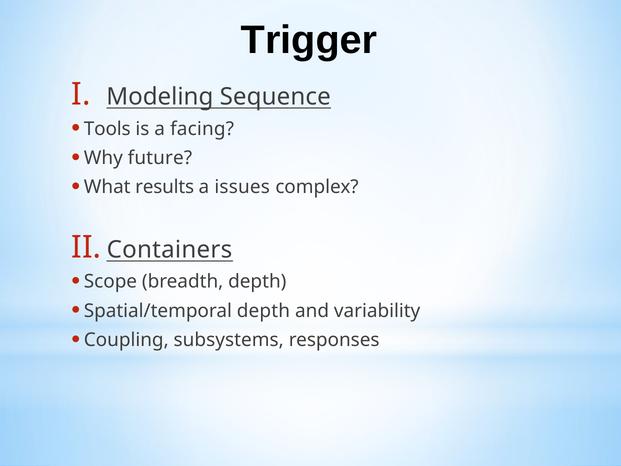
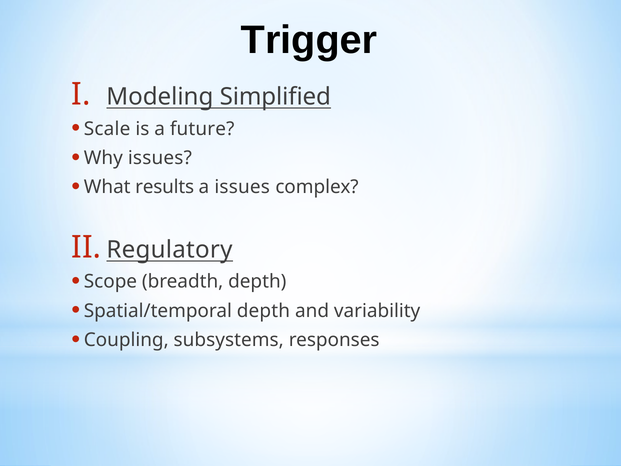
Sequence: Sequence -> Simplified
Tools: Tools -> Scale
facing: facing -> future
Why future: future -> issues
Containers: Containers -> Regulatory
